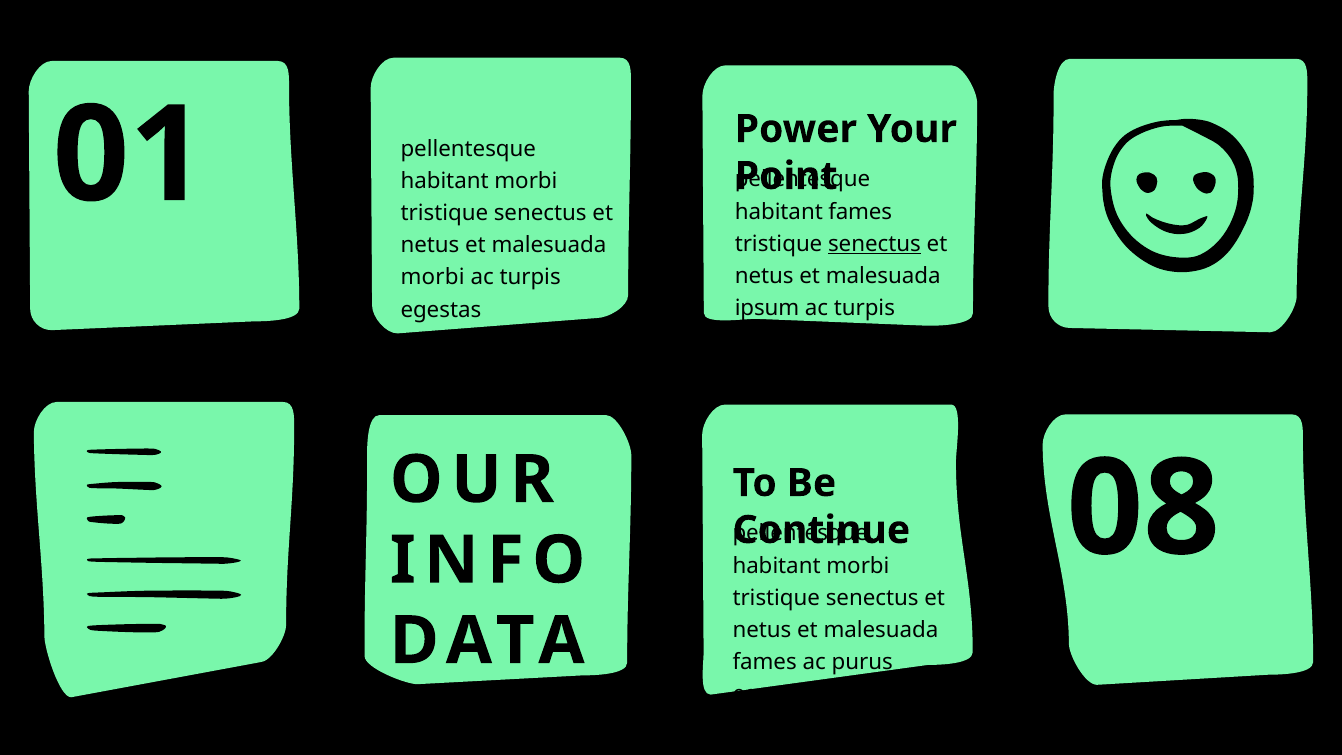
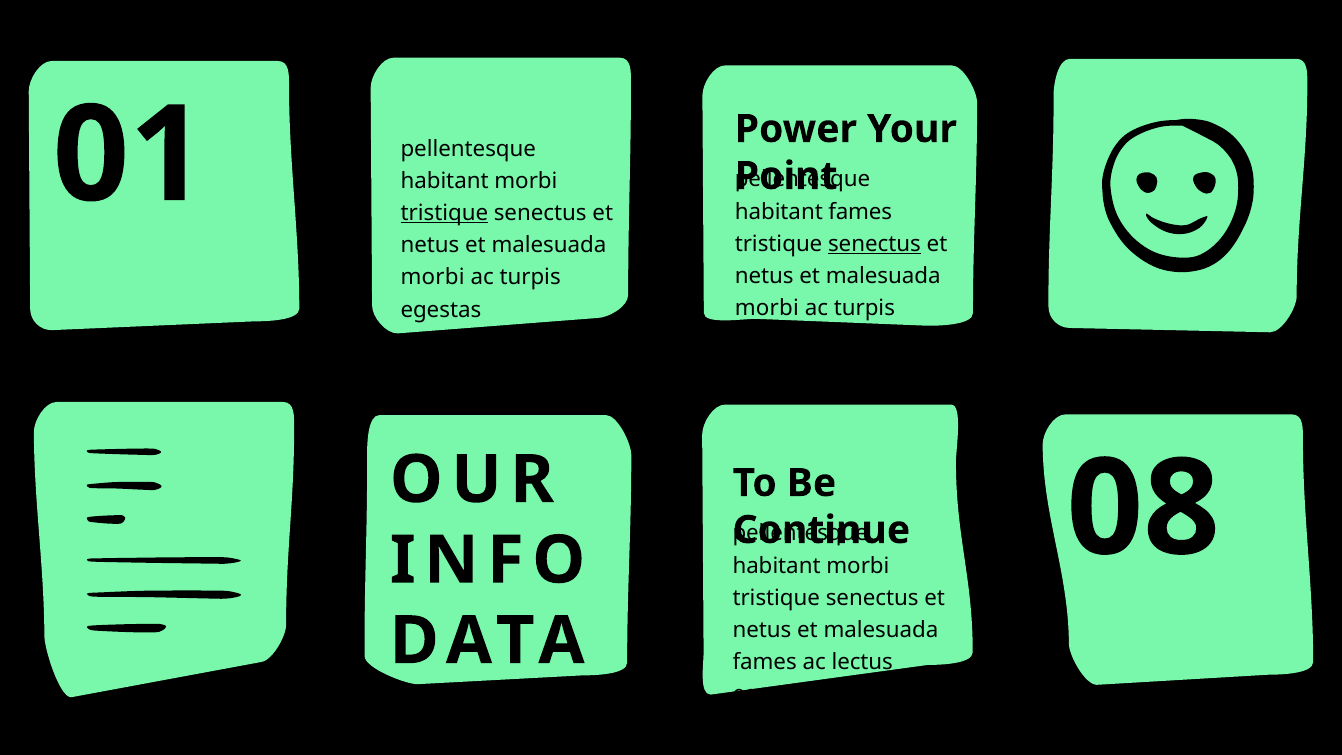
tristique at (444, 213) underline: none -> present
ipsum at (767, 308): ipsum -> morbi
purus: purus -> lectus
